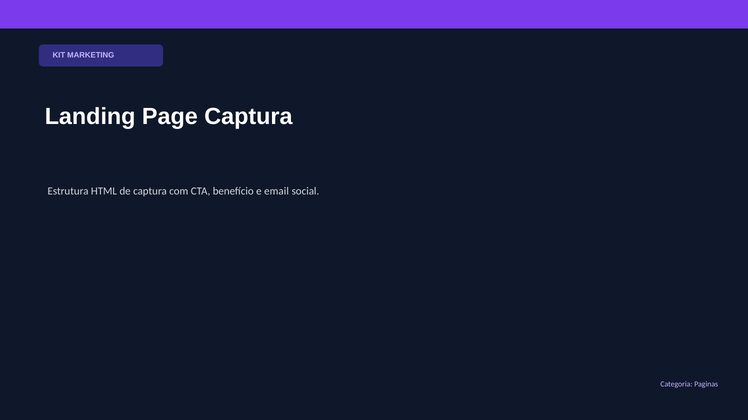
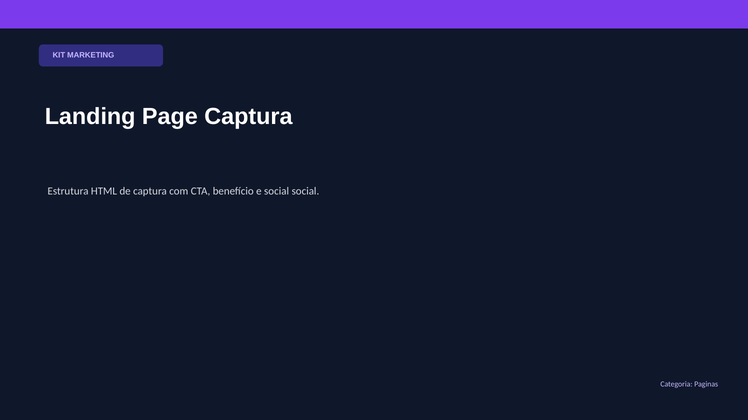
e email: email -> social
